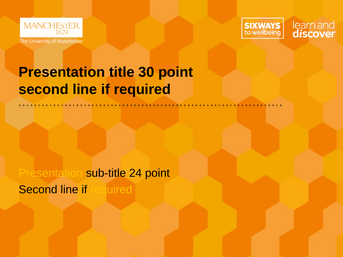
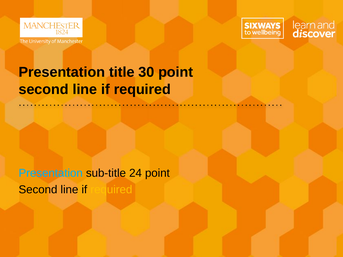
Presentation at (51, 173) colour: yellow -> light blue
